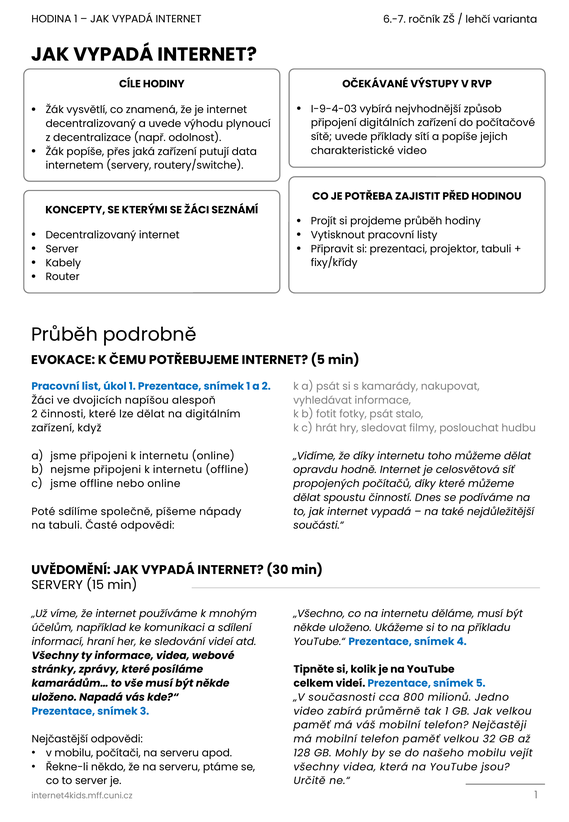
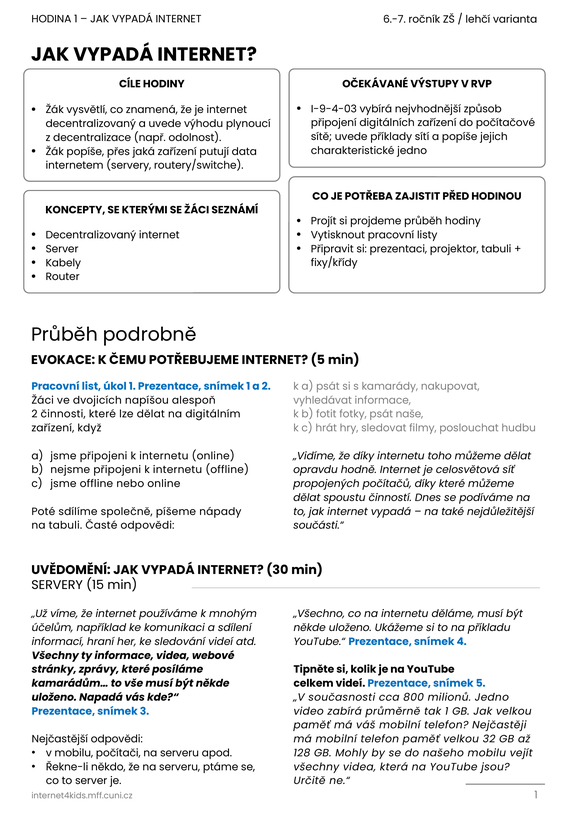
charakteristické video: video -> jedno
stalo: stalo -> naše
